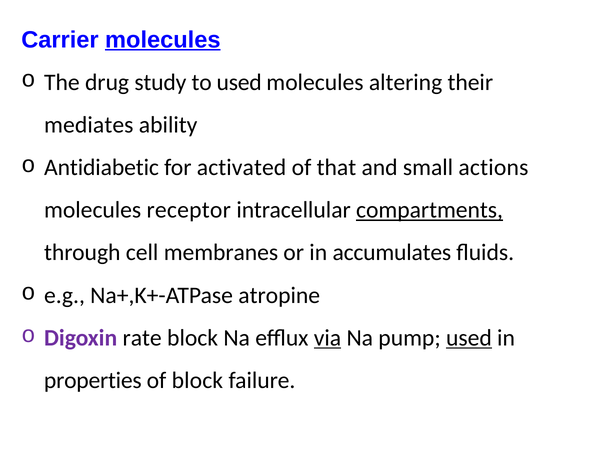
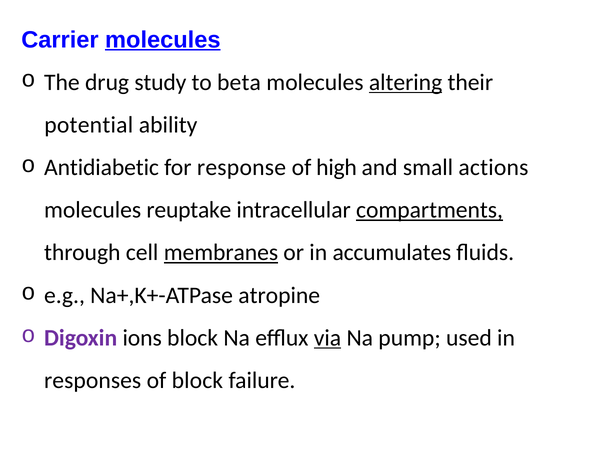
to used: used -> beta
altering underline: none -> present
mediates: mediates -> potential
activated: activated -> response
that: that -> high
receptor: receptor -> reuptake
membranes underline: none -> present
rate: rate -> ions
used at (469, 338) underline: present -> none
properties: properties -> responses
